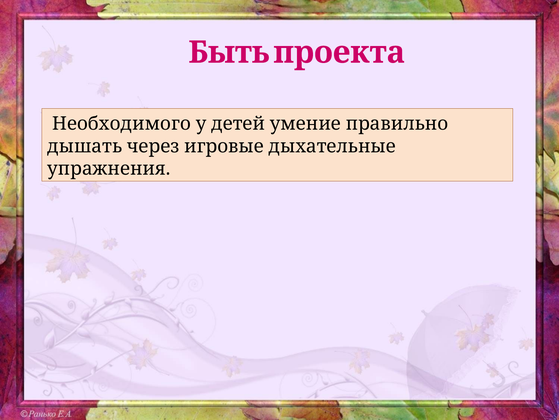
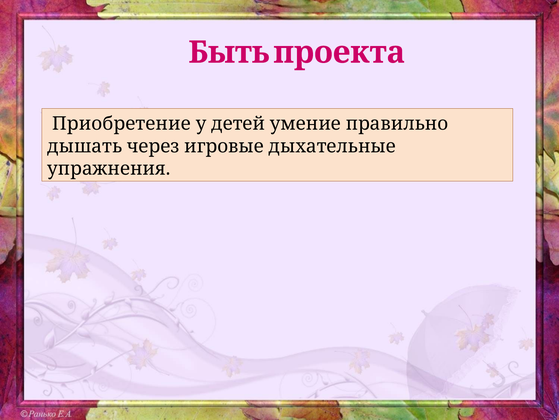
Необходимого: Необходимого -> Приобретение
